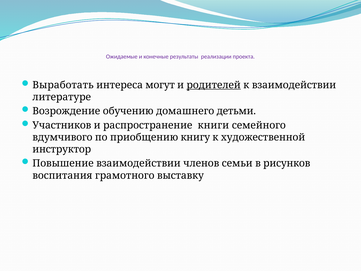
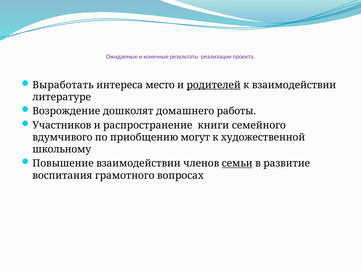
могут: могут -> место
обучению: обучению -> дошколят
детьми: детьми -> работы
книгу: книгу -> могут
инструктор: инструктор -> школьному
семьи underline: none -> present
рисунков: рисунков -> развитие
выставку: выставку -> вопросах
